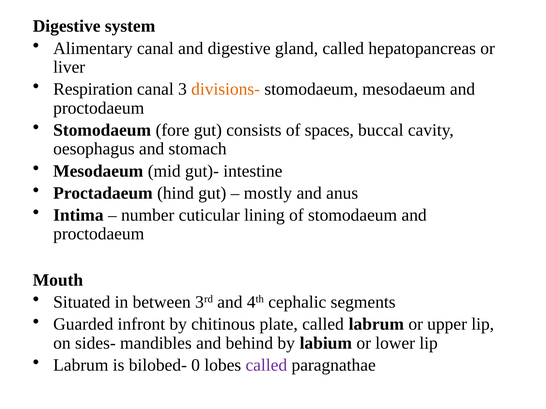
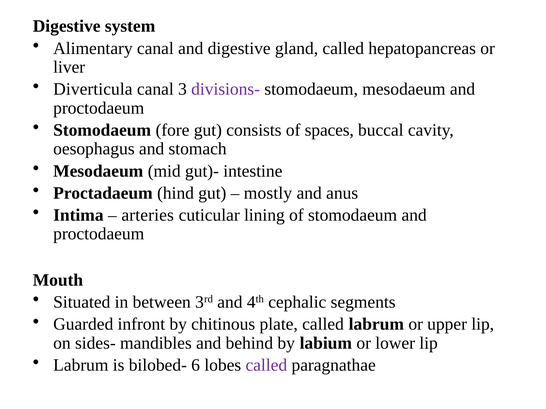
Respiration: Respiration -> Diverticula
divisions- colour: orange -> purple
number: number -> arteries
0: 0 -> 6
